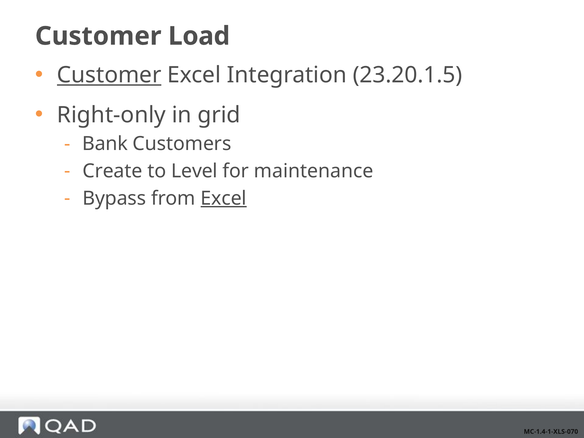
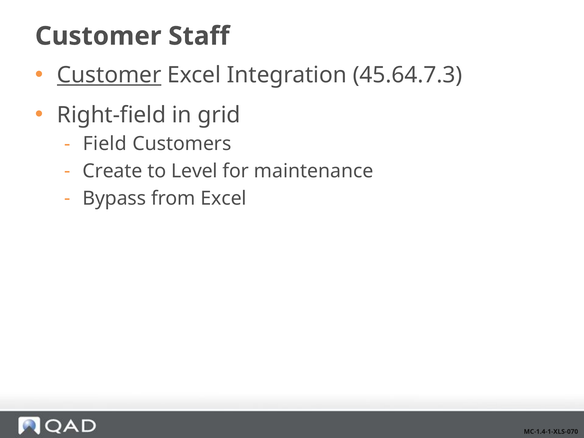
Load: Load -> Staff
23.20.1.5: 23.20.1.5 -> 45.64.7.3
Right-only: Right-only -> Right-field
Bank: Bank -> Field
Excel at (224, 198) underline: present -> none
